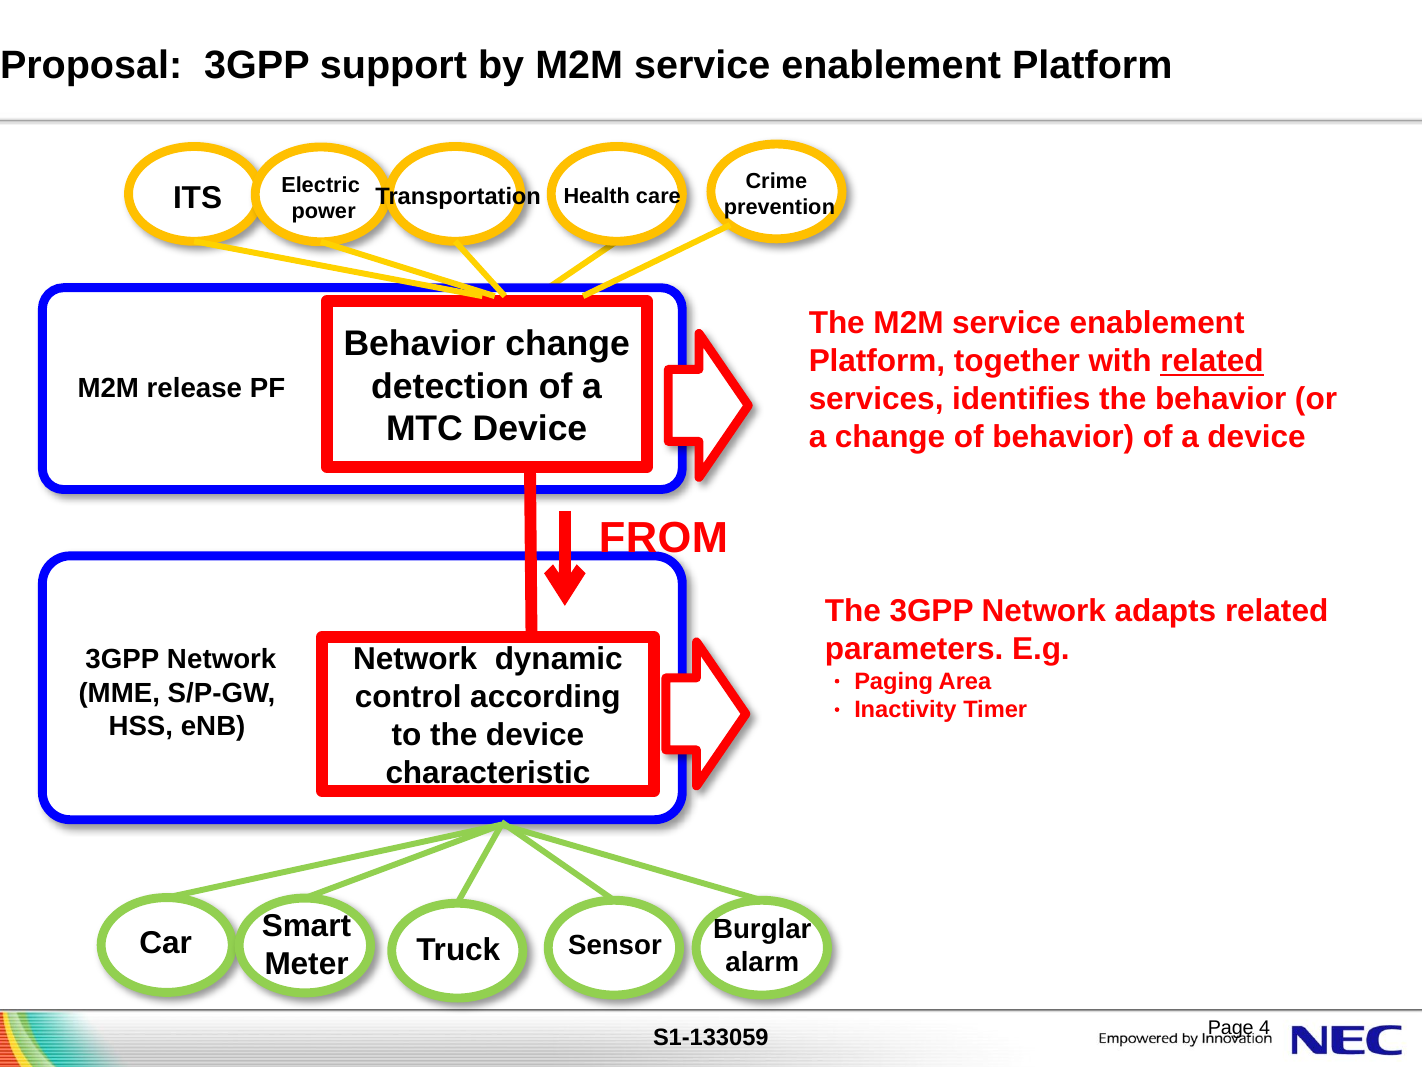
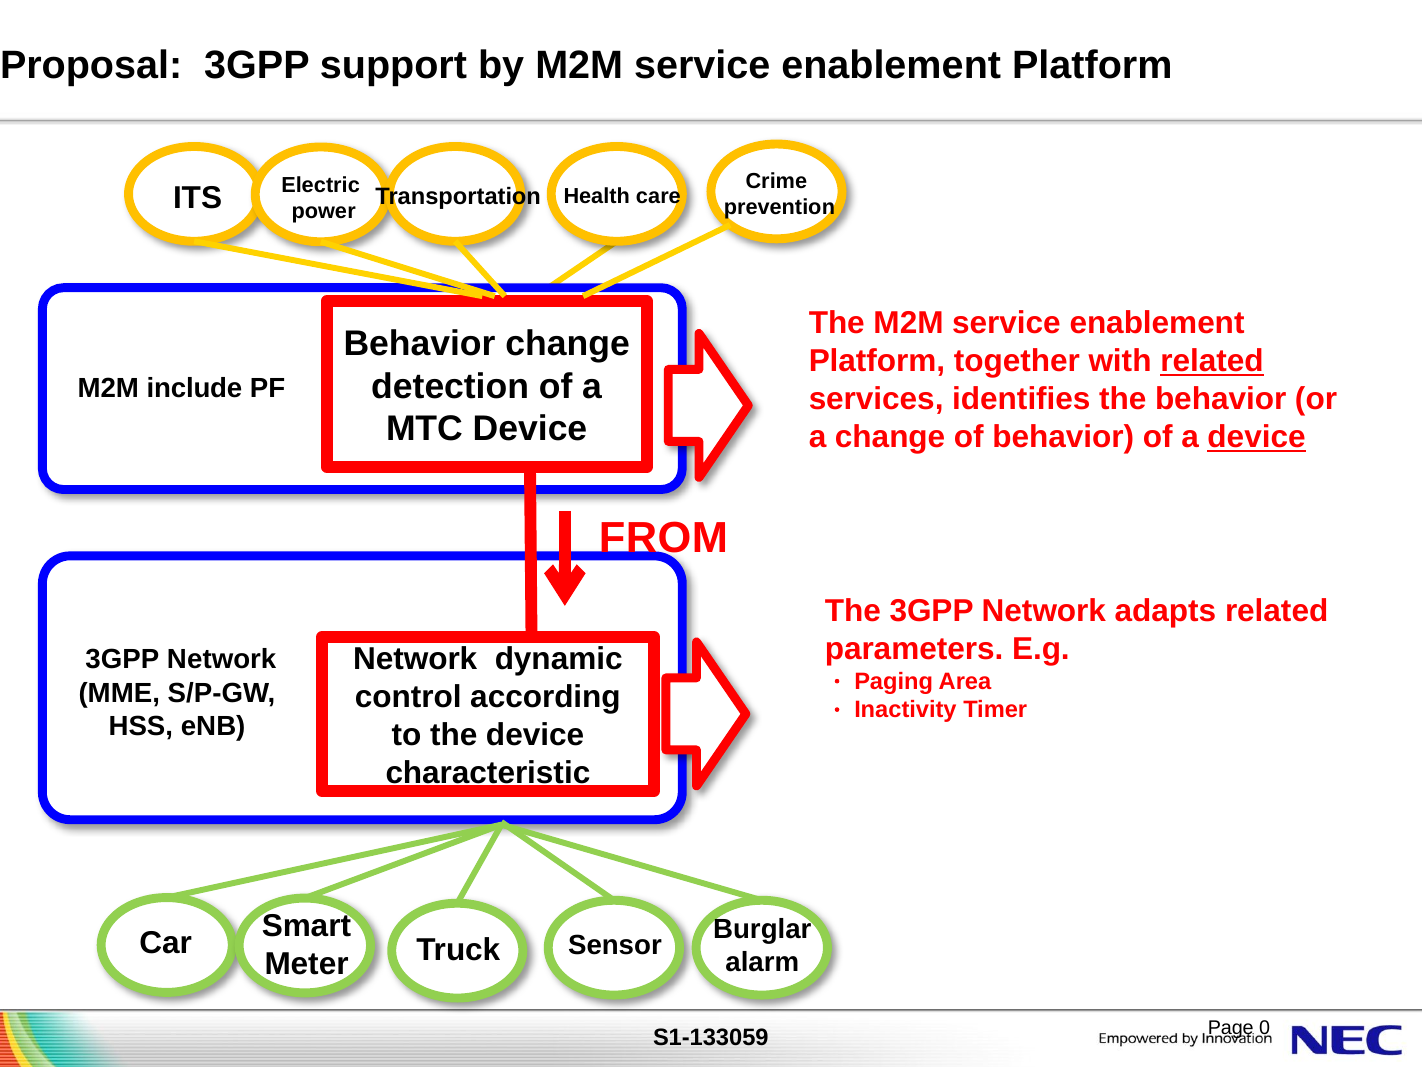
release: release -> include
device at (1257, 437) underline: none -> present
4: 4 -> 0
